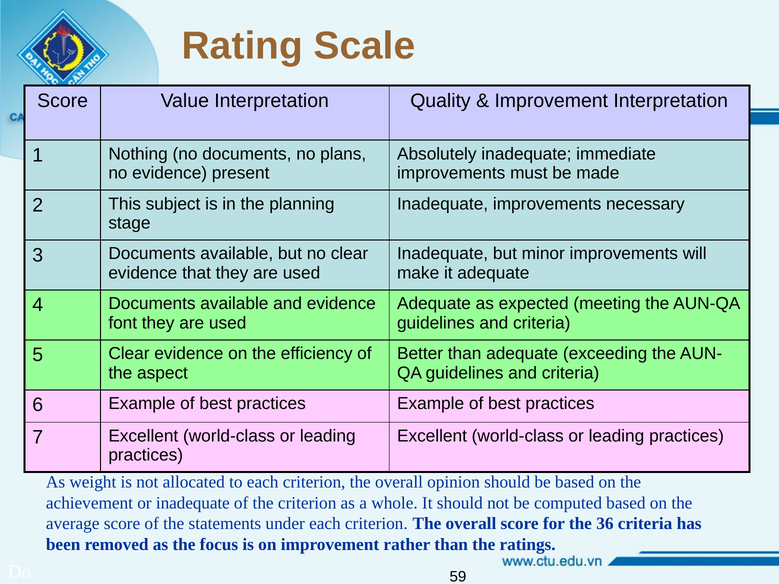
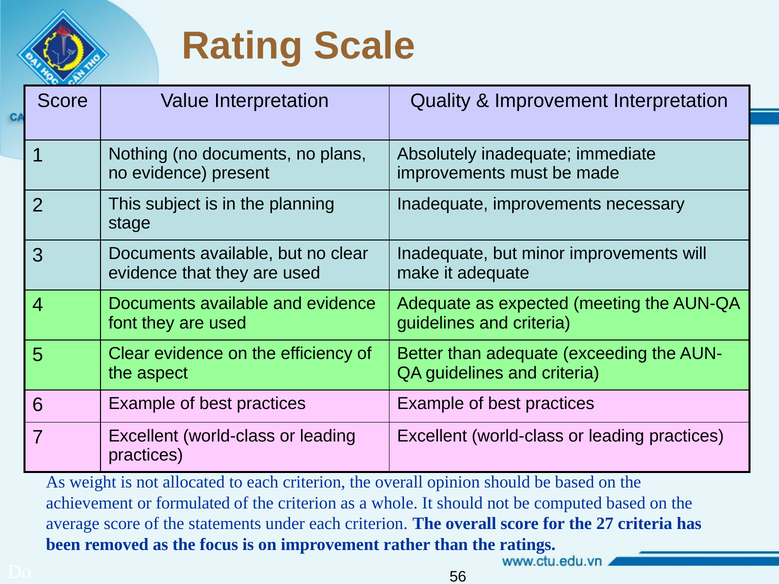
or inadequate: inadequate -> formulated
36: 36 -> 27
59: 59 -> 56
